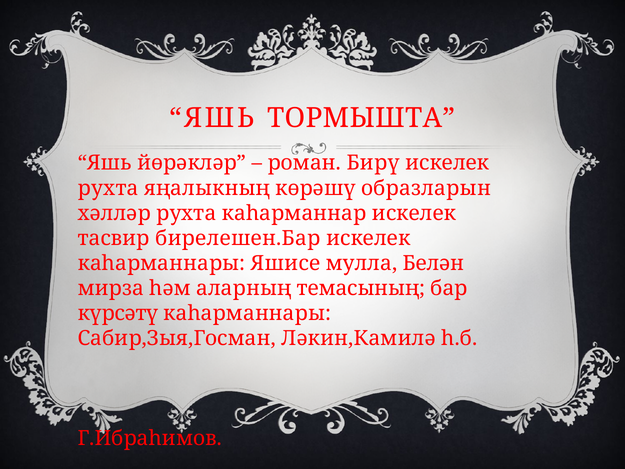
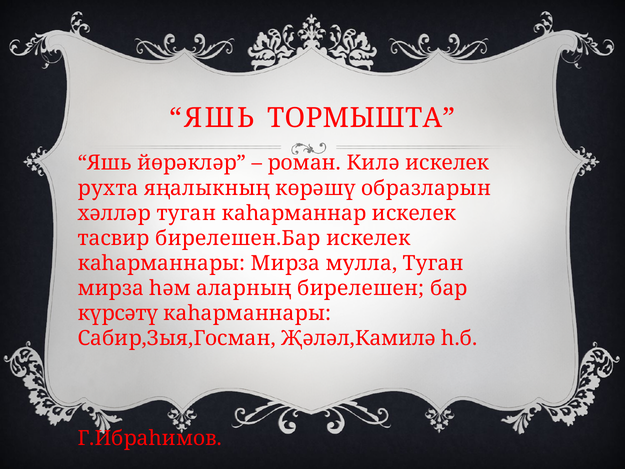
Бирү: Бирү -> Килә
хәлләр рухта: рухта -> туган
каһарманнары Яшисе: Яшисе -> Мирза
мулла Белән: Белән -> Туган
темасының: темасының -> бирелешен
Ләкин,Камилә: Ләкин,Камилә -> Җәләл,Камилә
